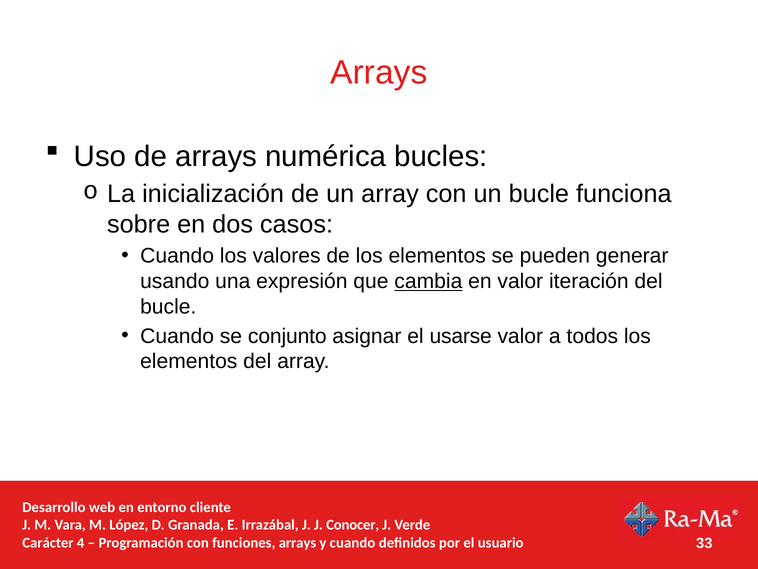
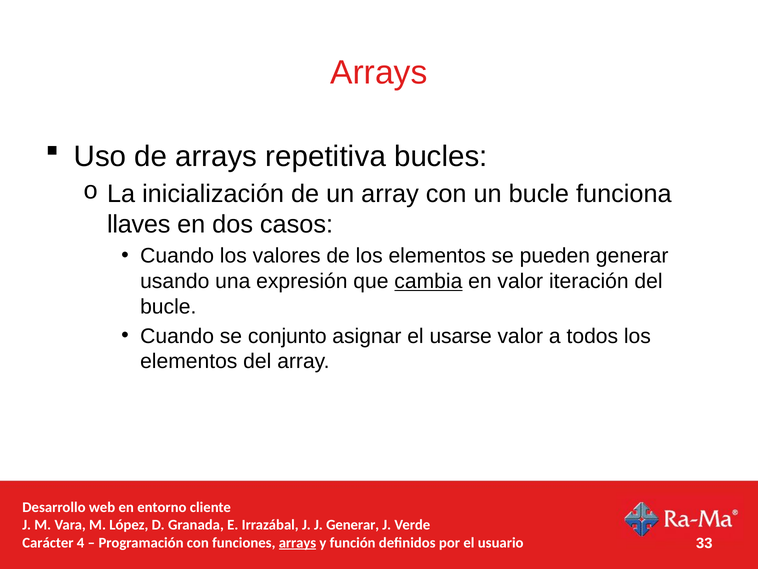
numérica: numérica -> repetitiva
sobre: sobre -> llaves
J Conocer: Conocer -> Generar
arrays at (297, 542) underline: none -> present
y cuando: cuando -> función
